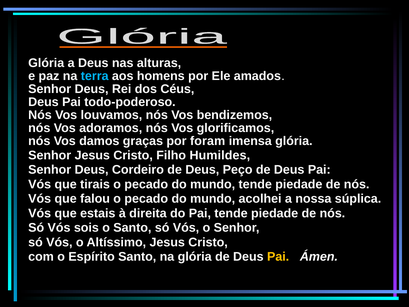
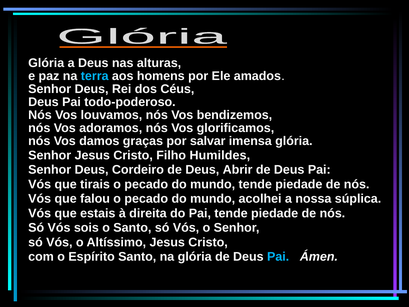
foram: foram -> salvar
Peço: Peço -> Abrir
Pai at (278, 257) colour: yellow -> light blue
